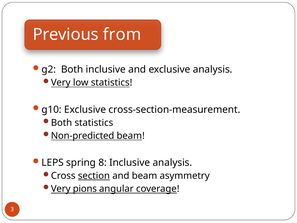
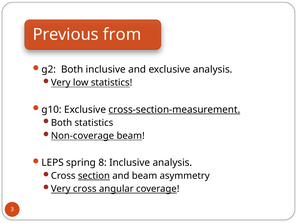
cross-section-measurement underline: none -> present
Non-predicted: Non-predicted -> Non-coverage
Very pions: pions -> cross
